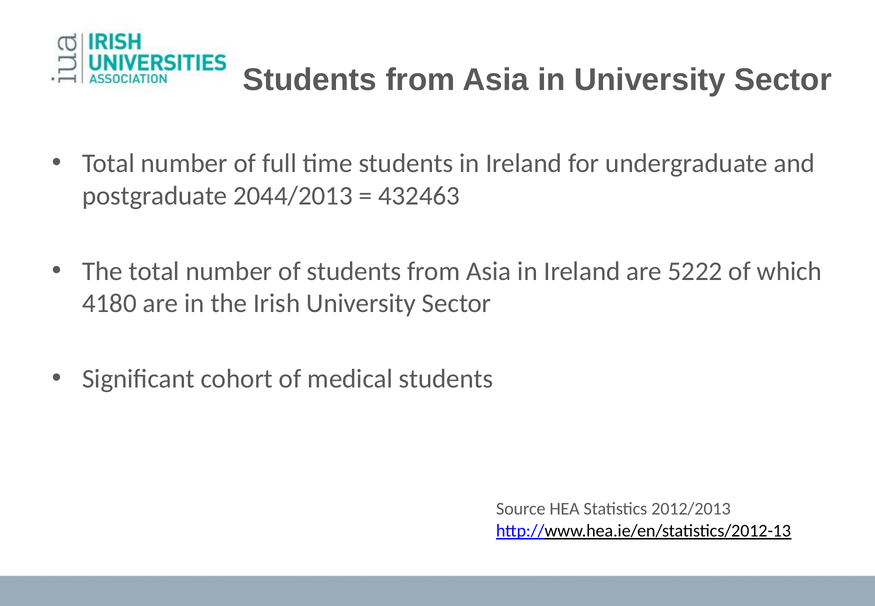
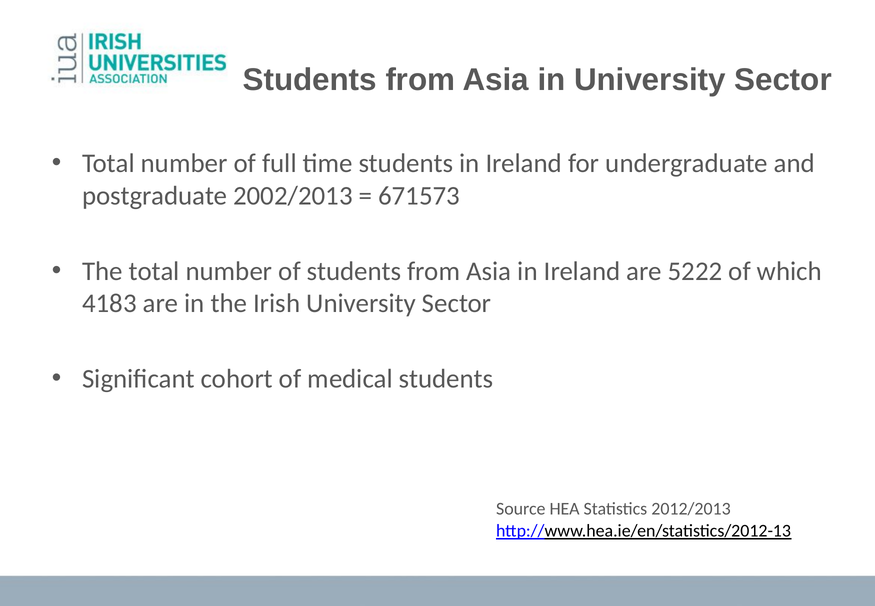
2044/2013: 2044/2013 -> 2002/2013
432463: 432463 -> 671573
4180: 4180 -> 4183
